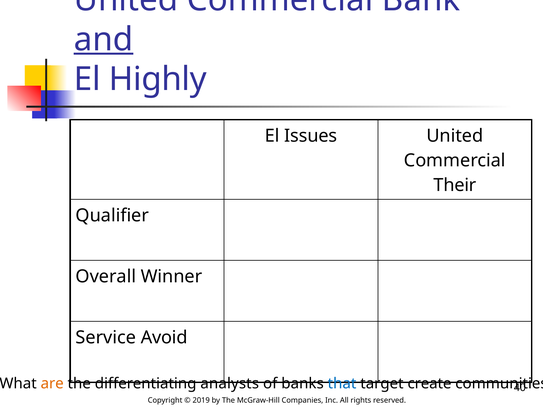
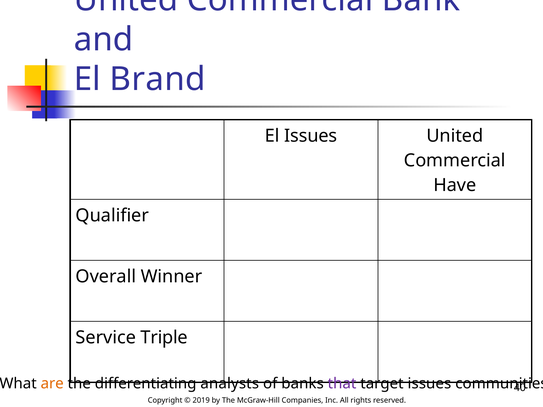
and underline: present -> none
Highly: Highly -> Brand
Their: Their -> Have
Avoid: Avoid -> Triple
that colour: blue -> purple
target create: create -> issues
